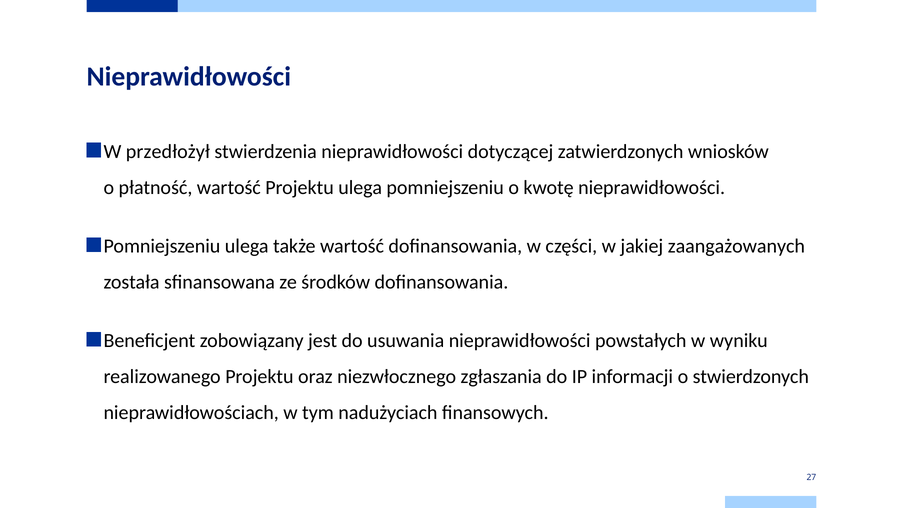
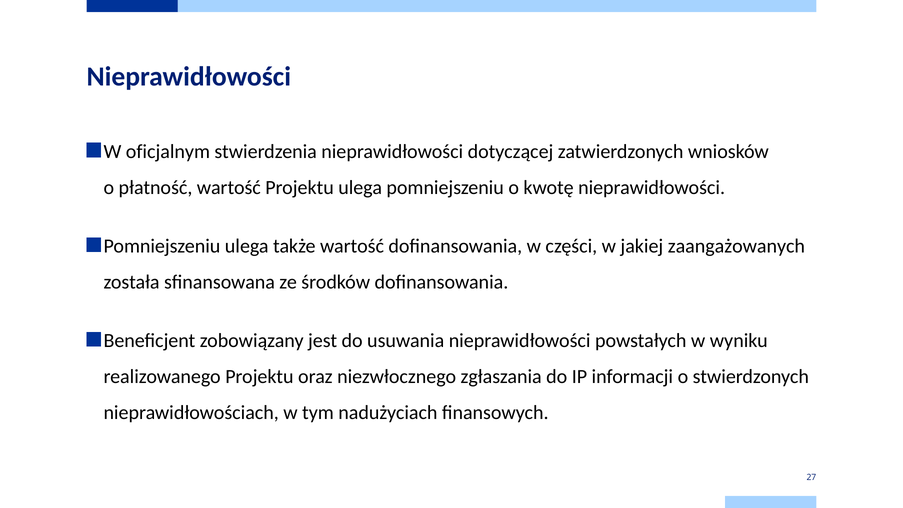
przedłożył: przedłożył -> oficjalnym
